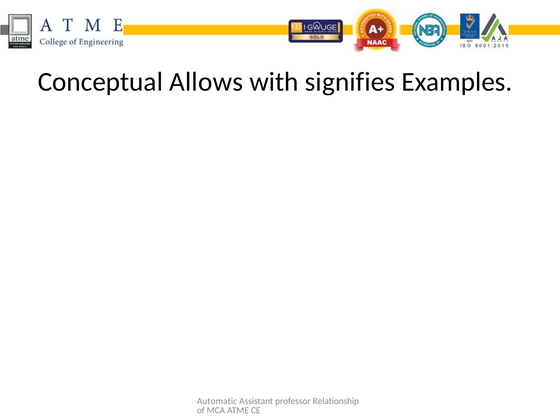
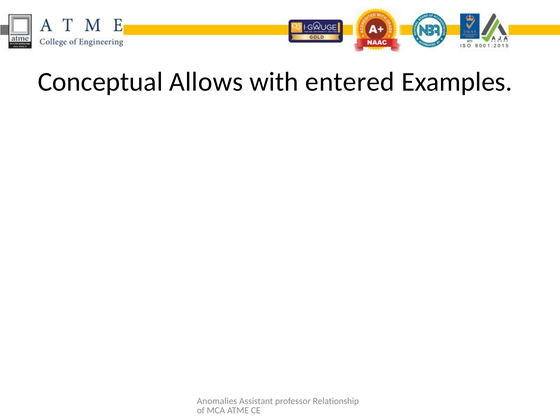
signifies: signifies -> entered
Automatic: Automatic -> Anomalies
